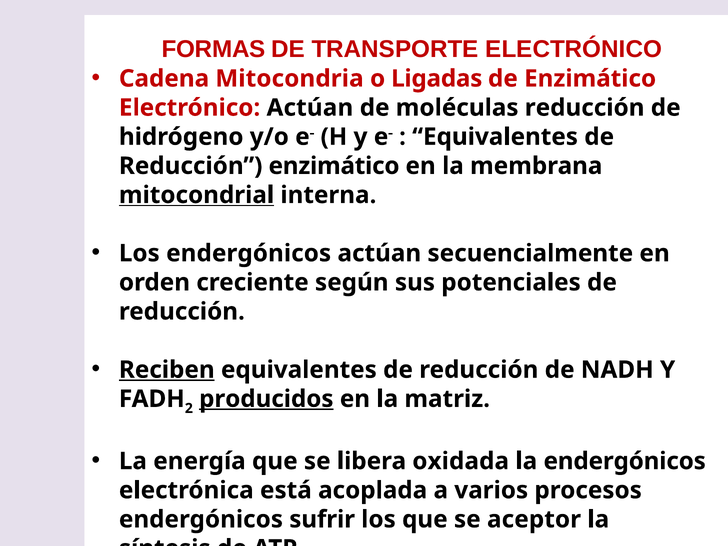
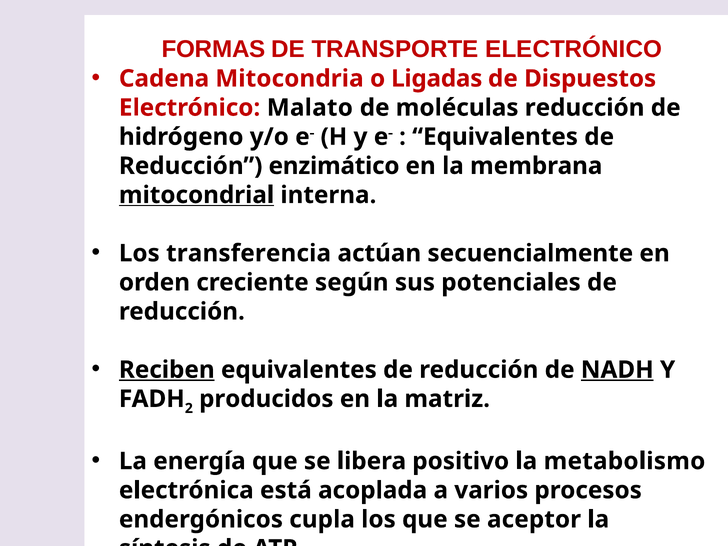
de Enzimático: Enzimático -> Dispuestos
Electrónico Actúan: Actúan -> Malato
Los endergónicos: endergónicos -> transferencia
NADH underline: none -> present
producidos underline: present -> none
oxidada: oxidada -> positivo
la endergónicos: endergónicos -> metabolismo
sufrir: sufrir -> cupla
